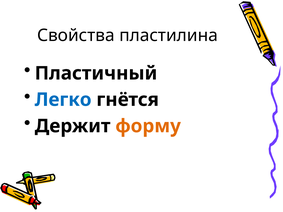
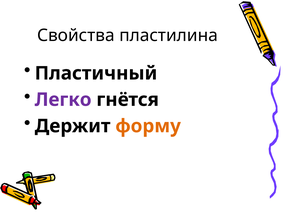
Легко colour: blue -> purple
